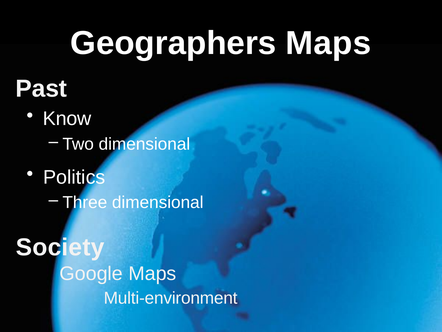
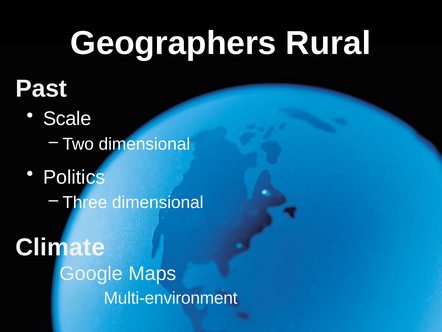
Geographers Maps: Maps -> Rural
Know: Know -> Scale
Society: Society -> Climate
